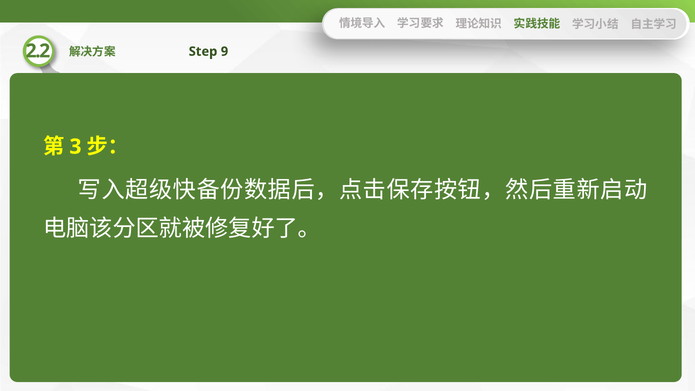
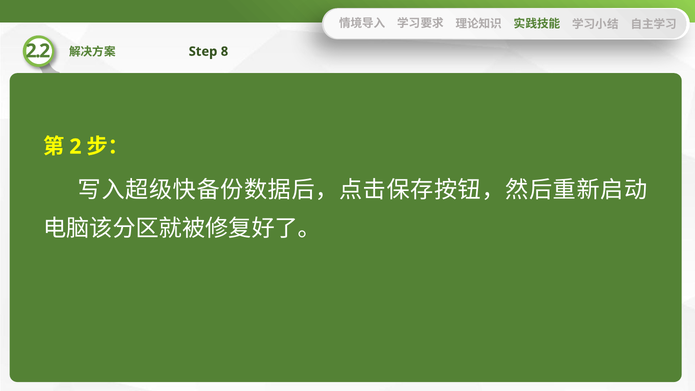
9: 9 -> 8
3: 3 -> 2
